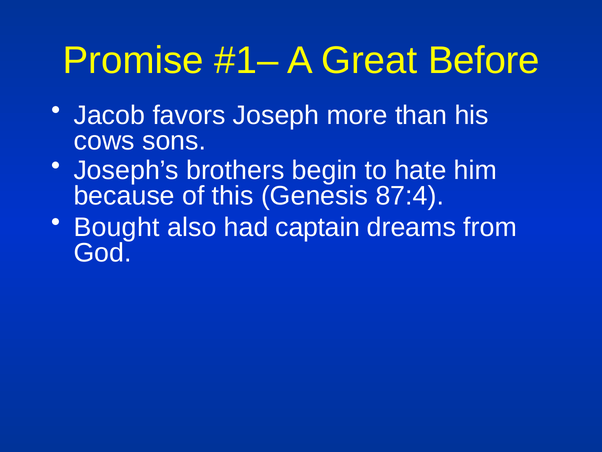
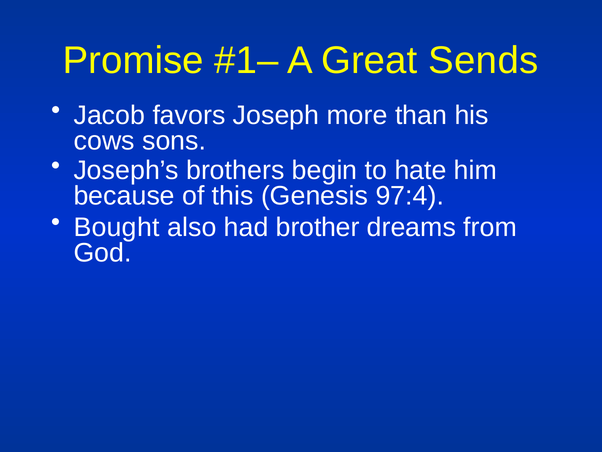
Before: Before -> Sends
87:4: 87:4 -> 97:4
captain: captain -> brother
